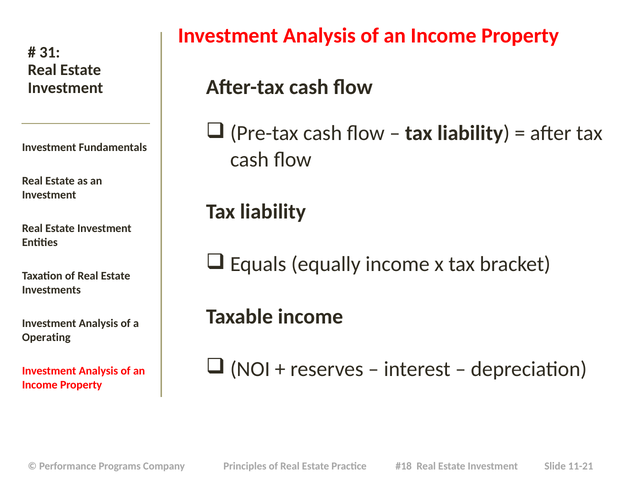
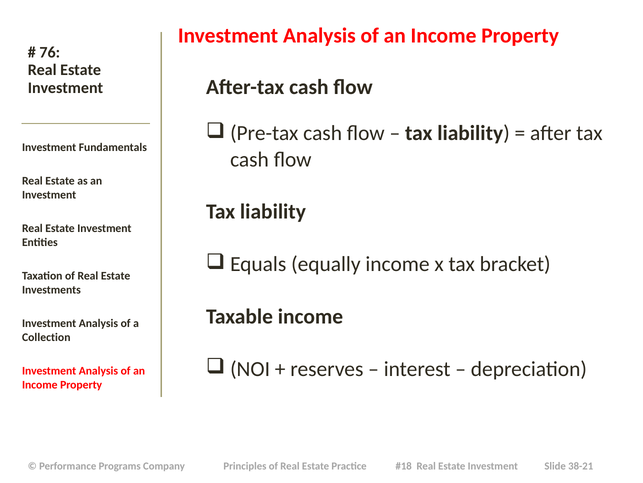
31: 31 -> 76
Operating: Operating -> Collection
11-21: 11-21 -> 38-21
